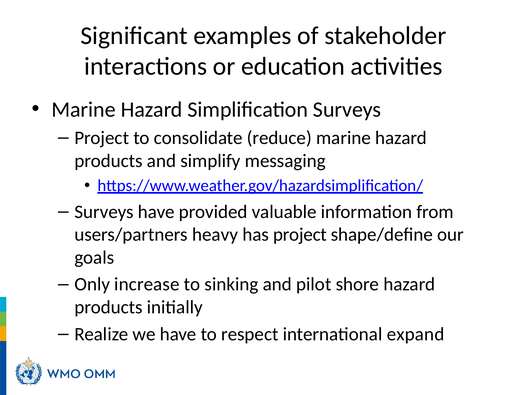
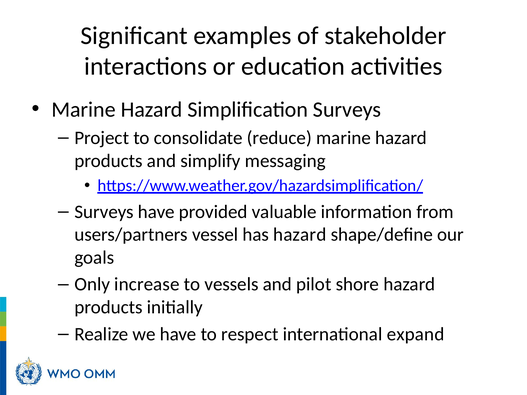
heavy: heavy -> vessel
has project: project -> hazard
sinking: sinking -> vessels
